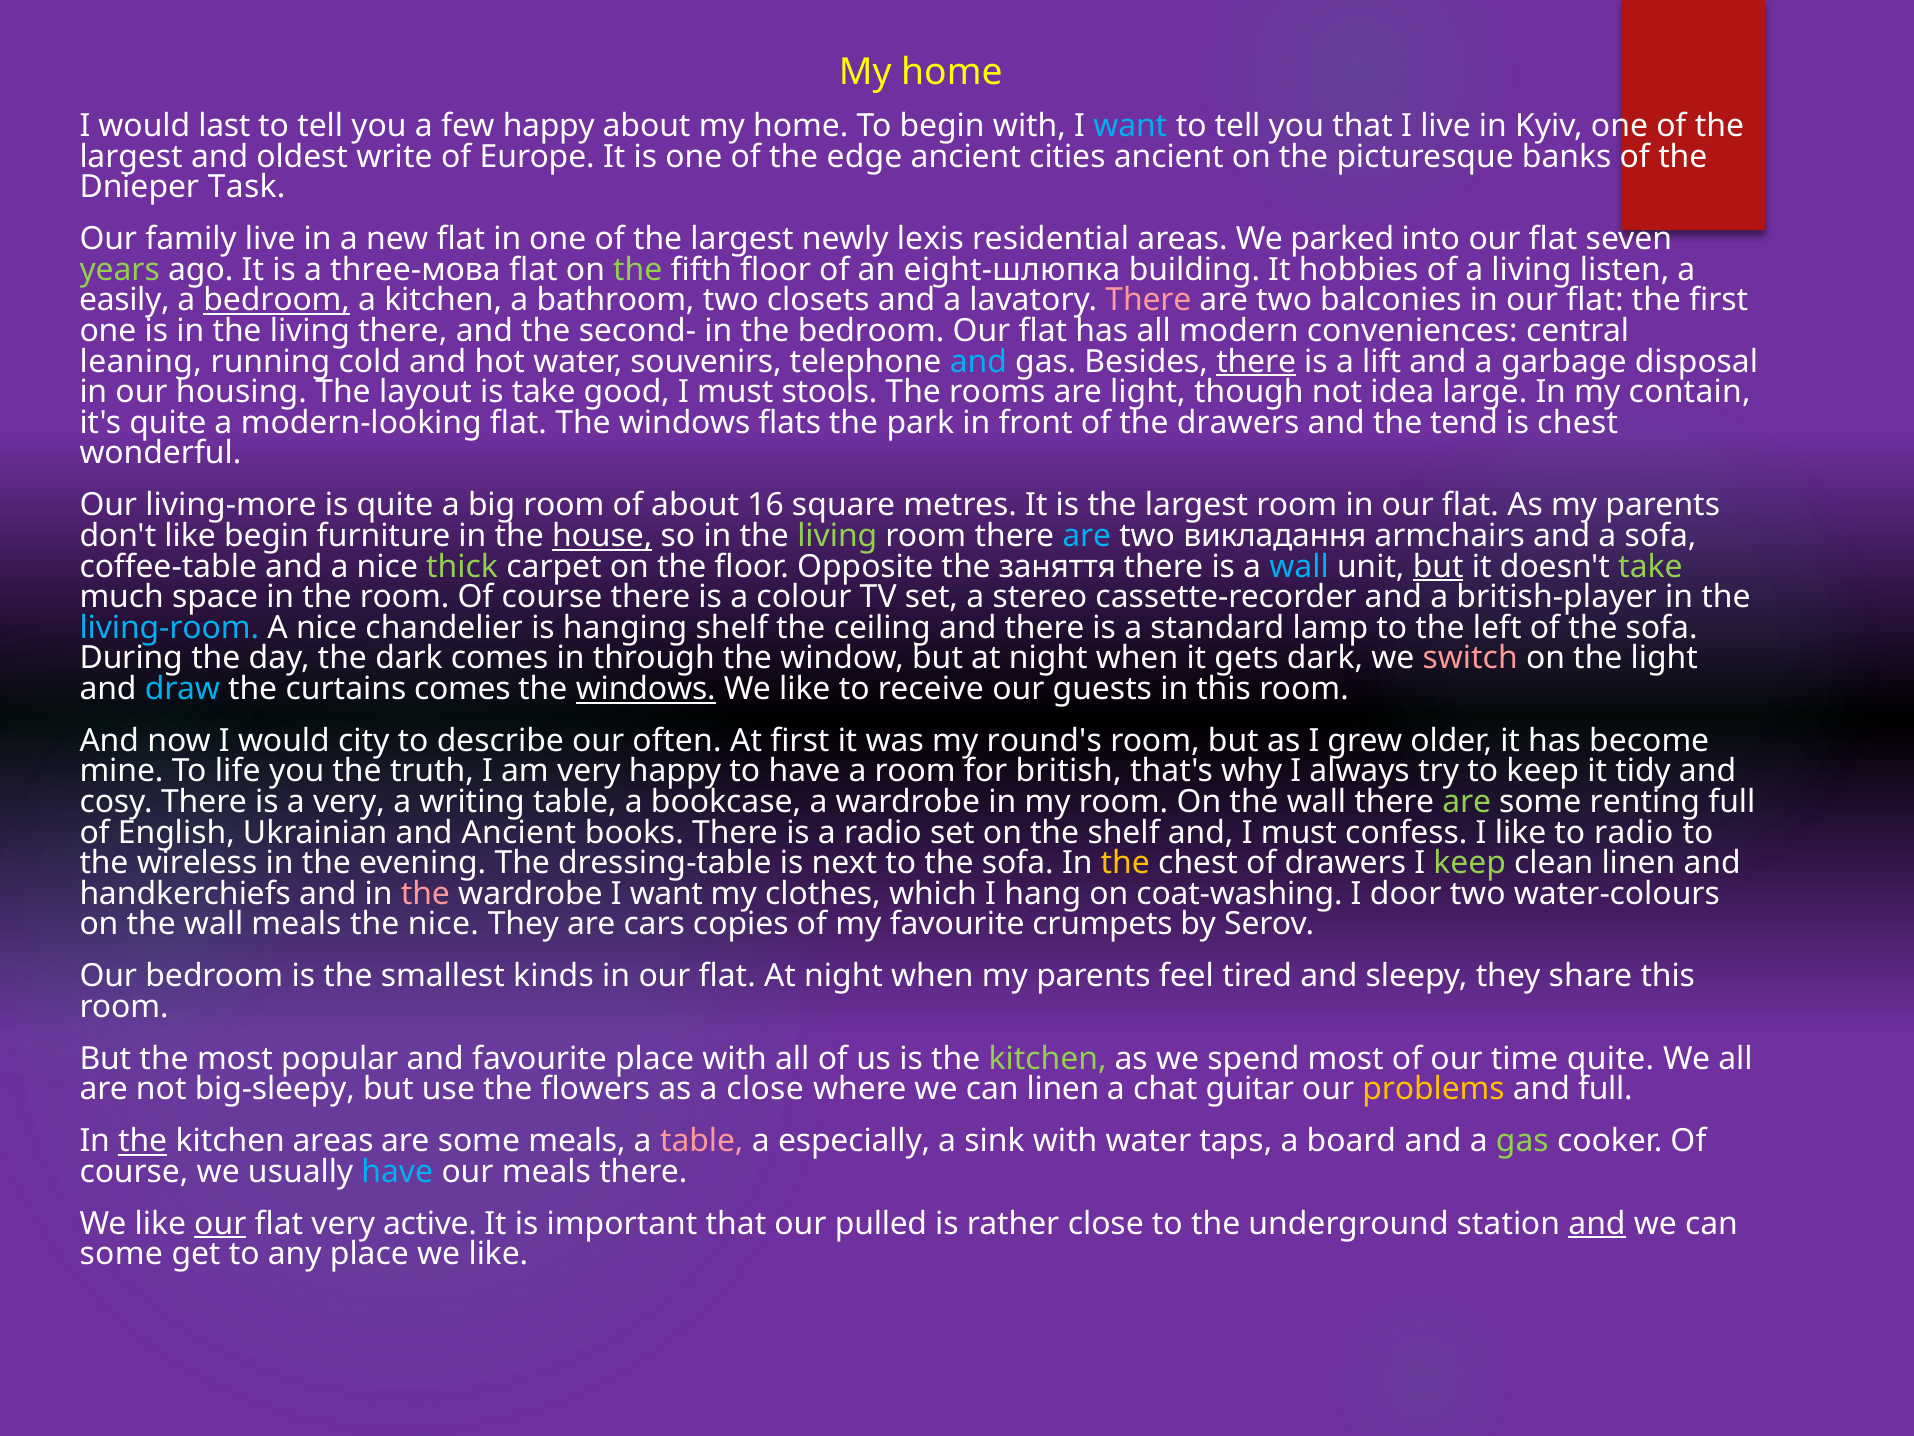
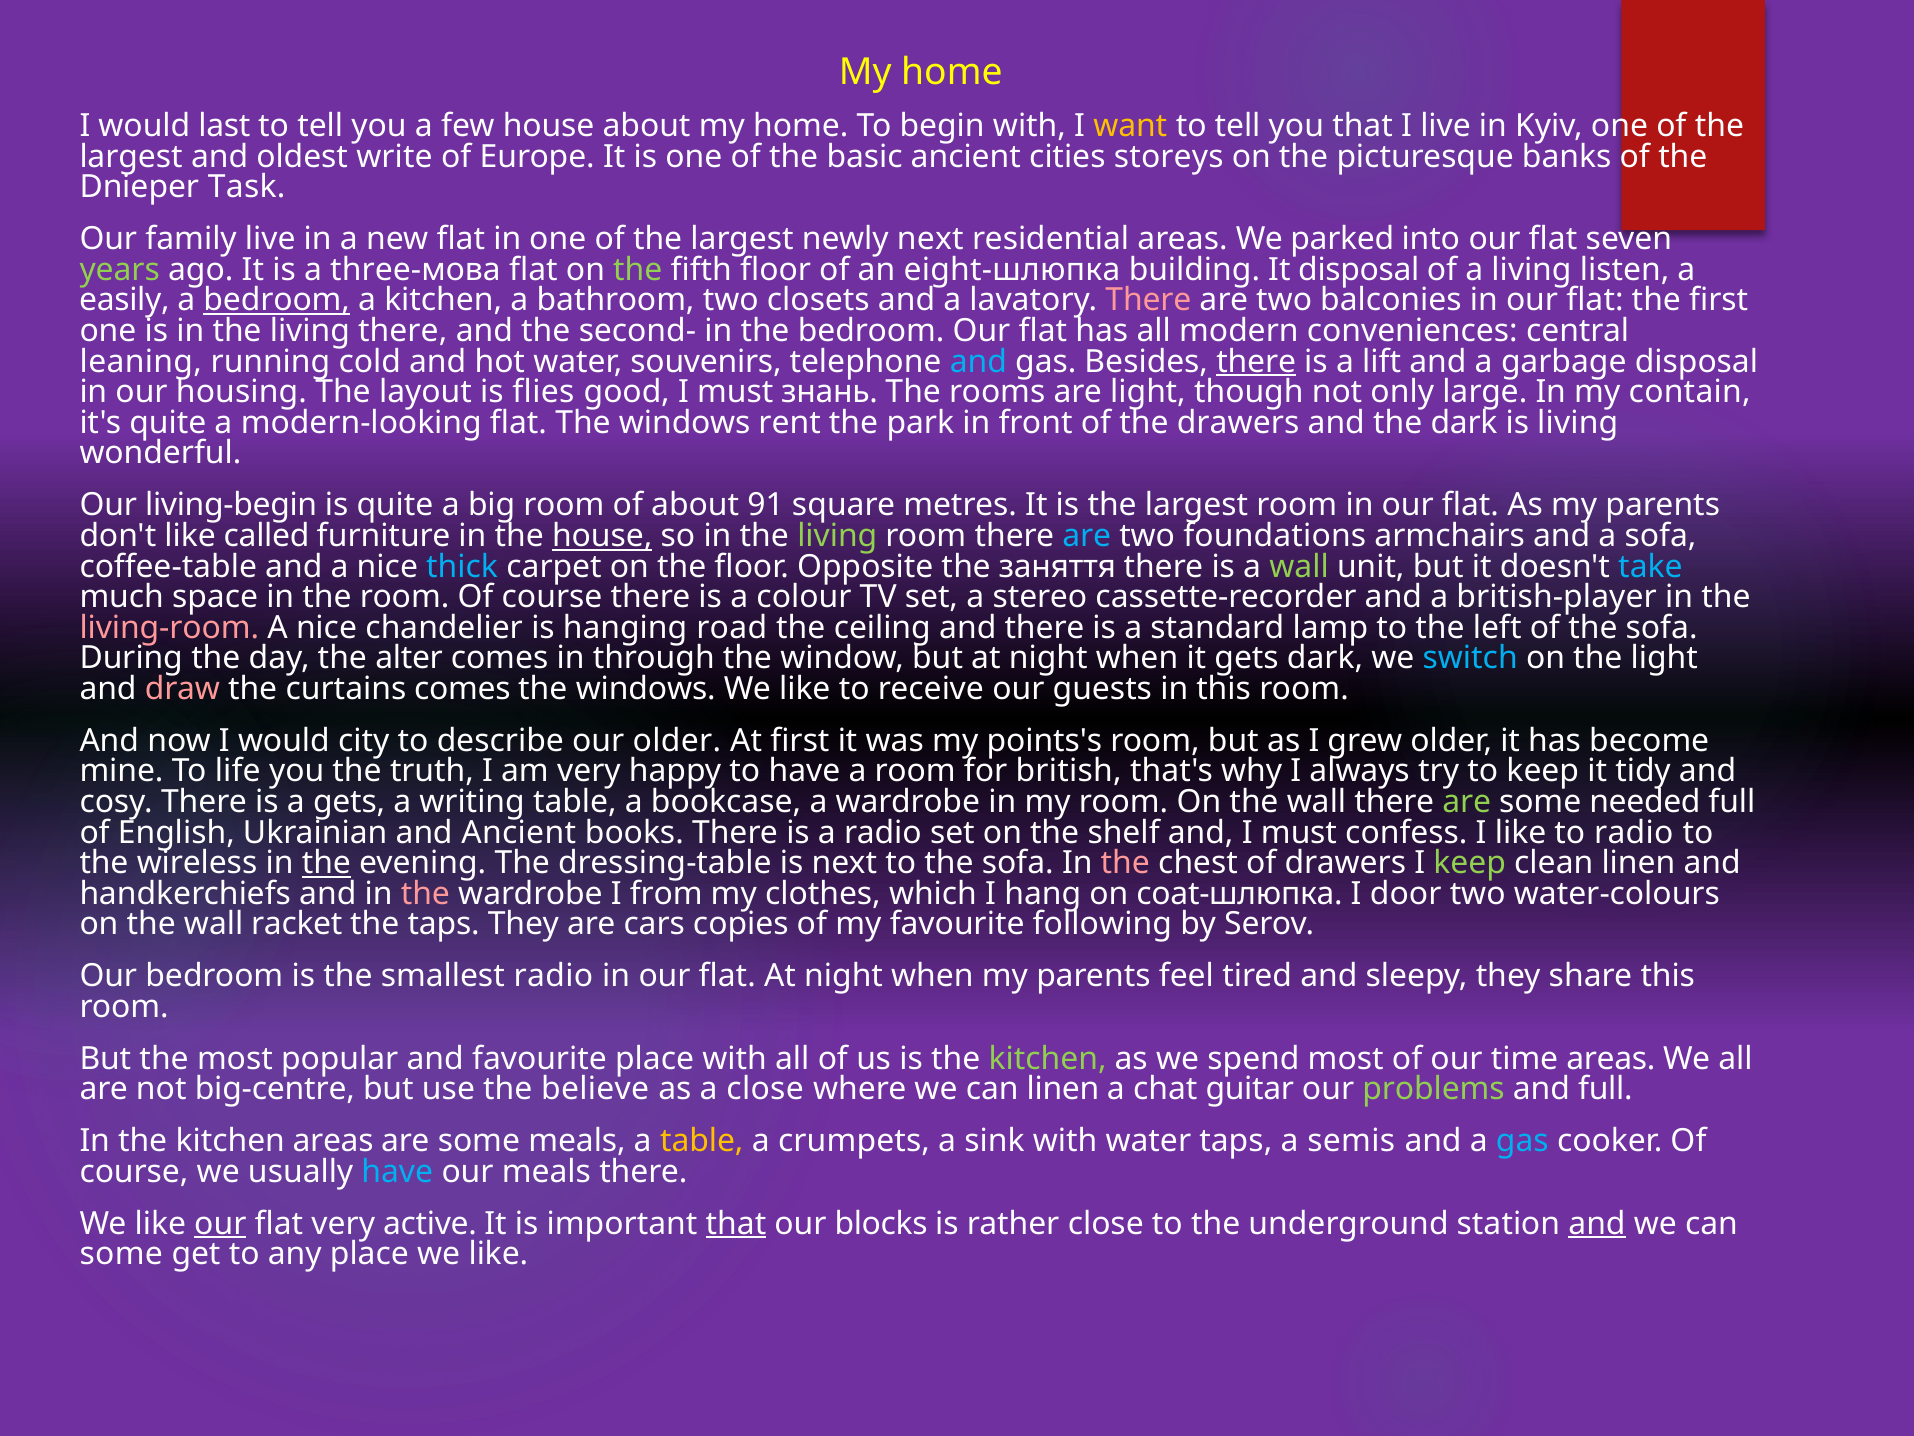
few happy: happy -> house
want at (1130, 126) colour: light blue -> yellow
edge: edge -> basic
cities ancient: ancient -> storeys
newly lexis: lexis -> next
It hobbies: hobbies -> disposal
is take: take -> flies
stools: stools -> знань
idea: idea -> only
flats: flats -> rent
the tend: tend -> dark
is chest: chest -> living
living-more: living-more -> living-begin
16: 16 -> 91
like begin: begin -> called
викладання: викладання -> foundations
thick colour: light green -> light blue
wall at (1299, 566) colour: light blue -> light green
but at (1438, 566) underline: present -> none
take at (1650, 566) colour: light green -> light blue
living-room colour: light blue -> pink
hanging shelf: shelf -> road
the dark: dark -> alter
switch colour: pink -> light blue
draw colour: light blue -> pink
windows at (646, 689) underline: present -> none
our often: often -> older
round's: round's -> points's
a very: very -> gets
renting: renting -> needed
the at (326, 863) underline: none -> present
the at (1125, 863) colour: yellow -> pink
wardrobe I want: want -> from
coat-washing: coat-washing -> coat-шлюпка
wall meals: meals -> racket
the nice: nice -> taps
crumpets: crumpets -> following
smallest kinds: kinds -> radio
time quite: quite -> areas
big-sleepy: big-sleepy -> big-centre
flowers: flowers -> believe
problems colour: yellow -> light green
the at (143, 1141) underline: present -> none
table at (702, 1141) colour: pink -> yellow
especially: especially -> crumpets
board: board -> semis
gas at (1522, 1141) colour: light green -> light blue
that at (736, 1223) underline: none -> present
pulled: pulled -> blocks
